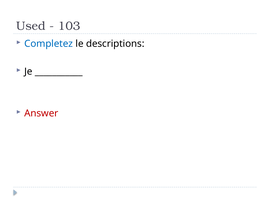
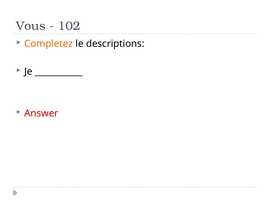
Used: Used -> Vous
103: 103 -> 102
Completez colour: blue -> orange
